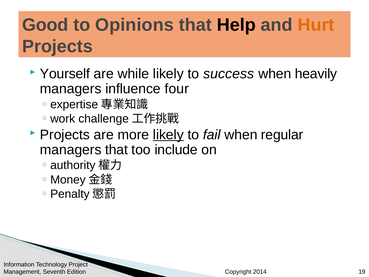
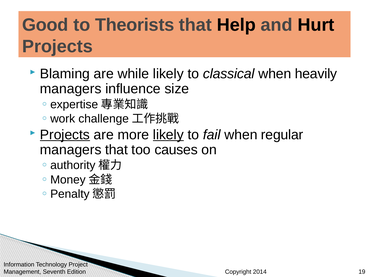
Opinions: Opinions -> Theorists
Hurt colour: orange -> black
Yourself: Yourself -> Blaming
success: success -> classical
four: four -> size
Projects at (65, 135) underline: none -> present
include: include -> causes
